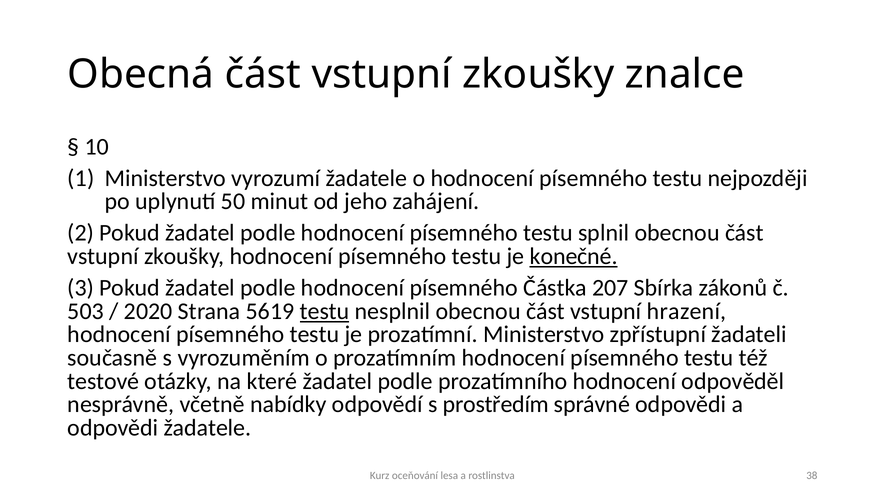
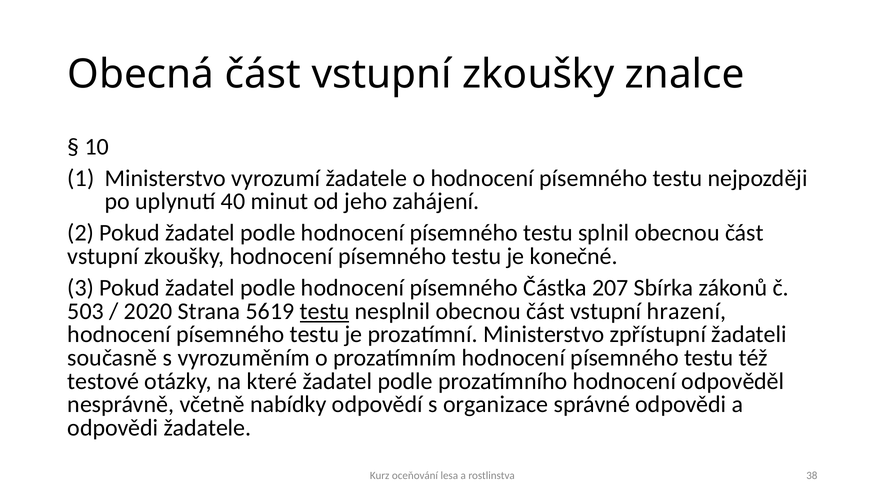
50: 50 -> 40
konečné underline: present -> none
prostředím: prostředím -> organizace
